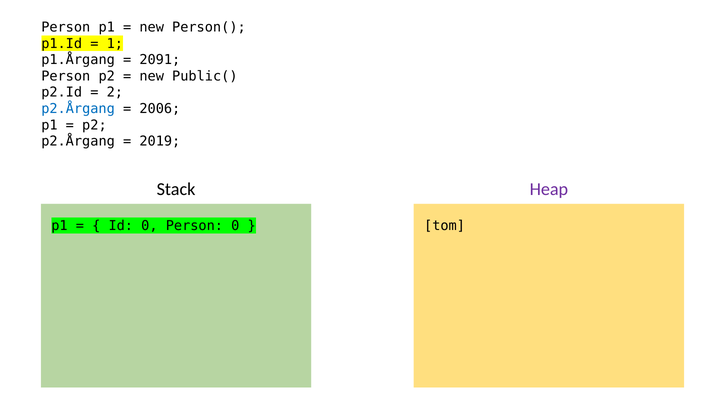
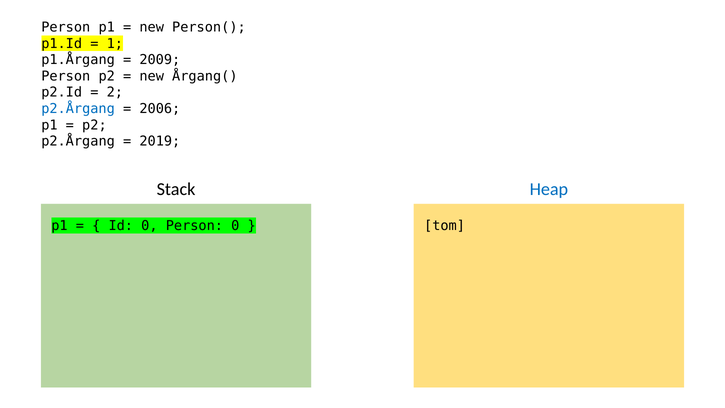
2091: 2091 -> 2009
Public(: Public( -> Årgang(
Heap colour: purple -> blue
